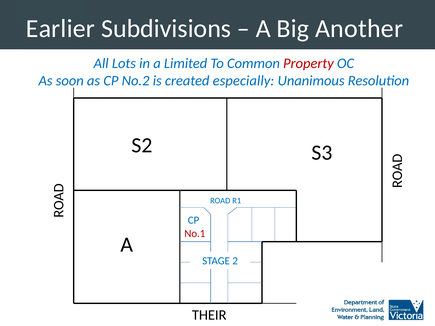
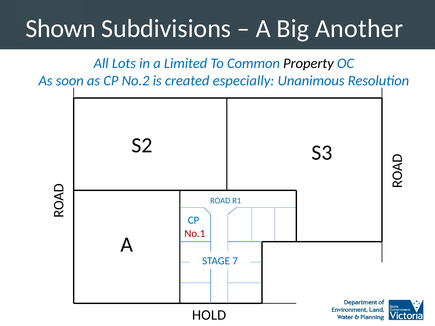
Earlier: Earlier -> Shown
Property colour: red -> black
2: 2 -> 7
THEIR: THEIR -> HOLD
